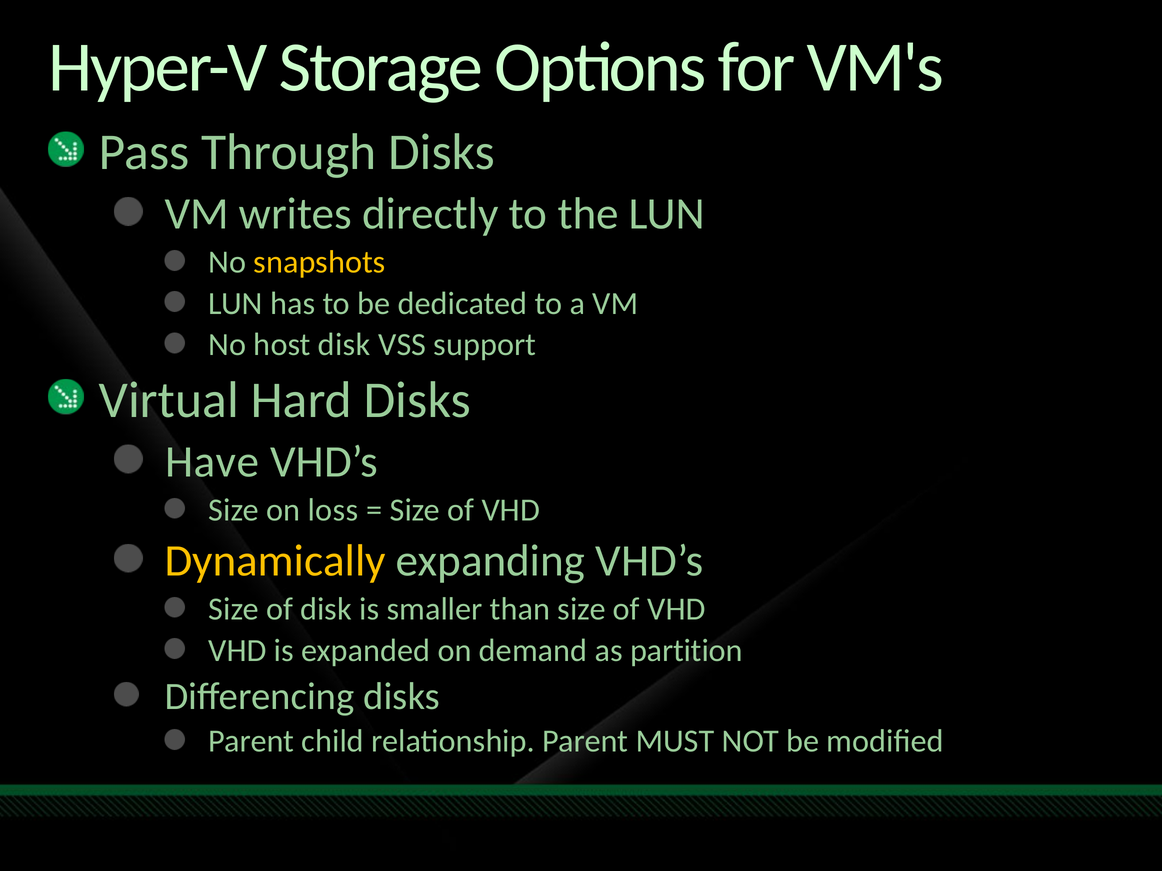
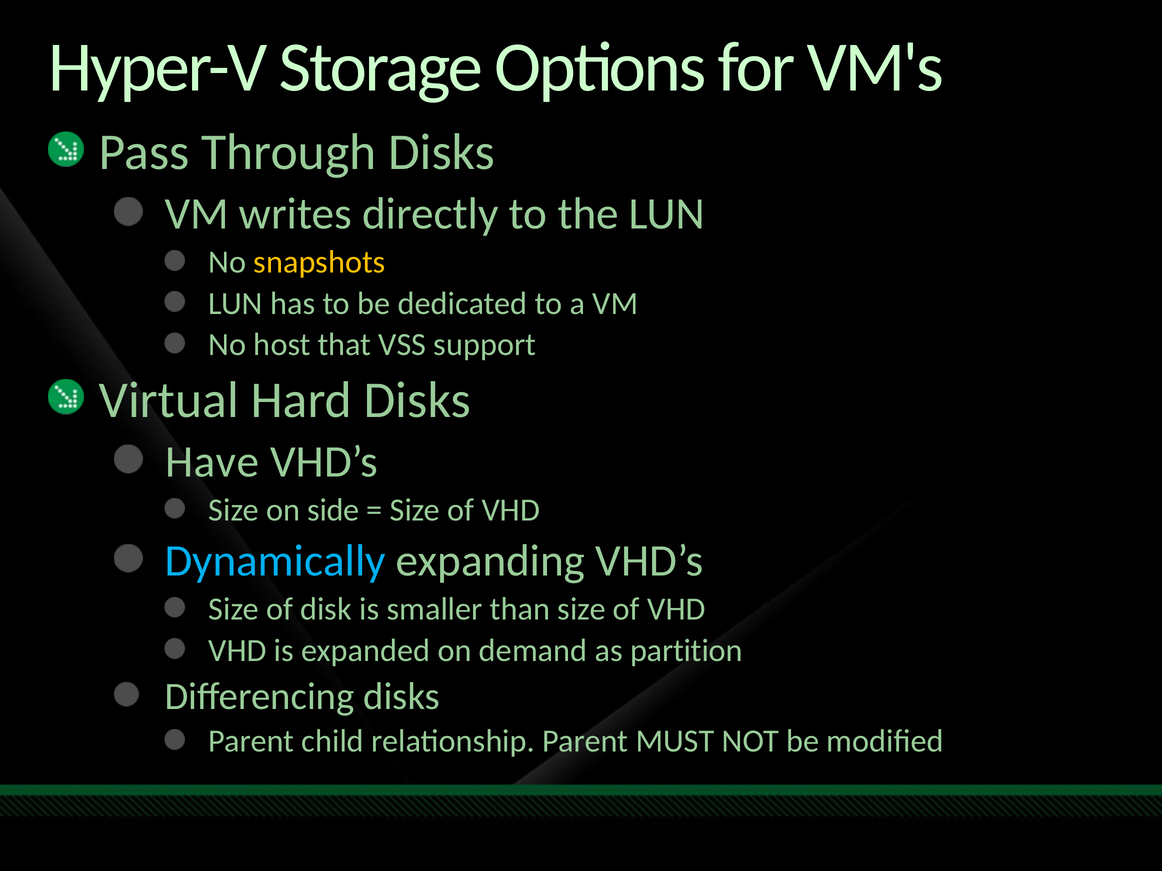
host disk: disk -> that
loss: loss -> side
Dynamically colour: yellow -> light blue
